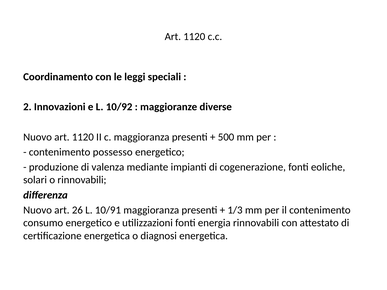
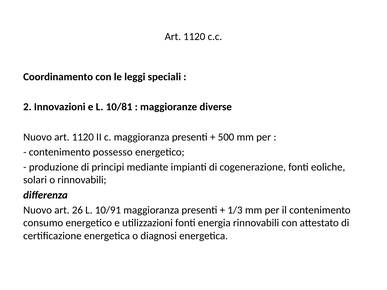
10/92: 10/92 -> 10/81
valenza: valenza -> principi
